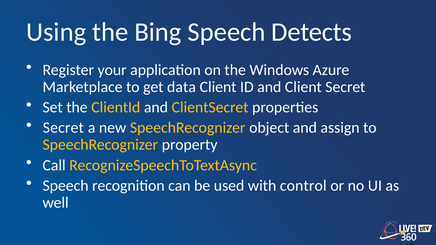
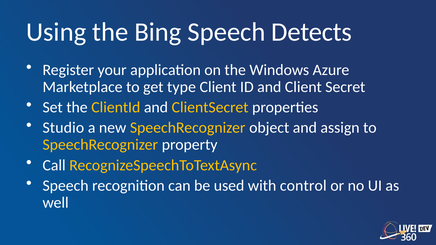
data: data -> type
Secret at (63, 128): Secret -> Studio
